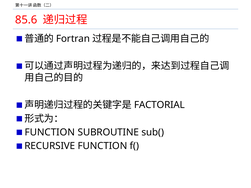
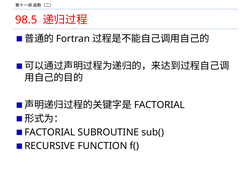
85.6: 85.6 -> 98.5
FUNCTION at (50, 132): FUNCTION -> FACTORIAL
